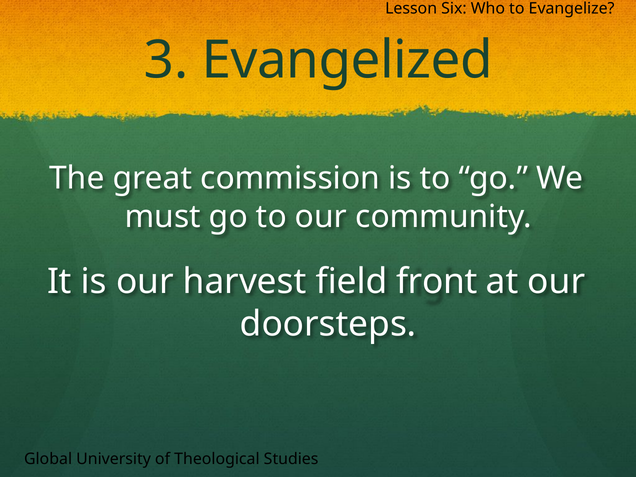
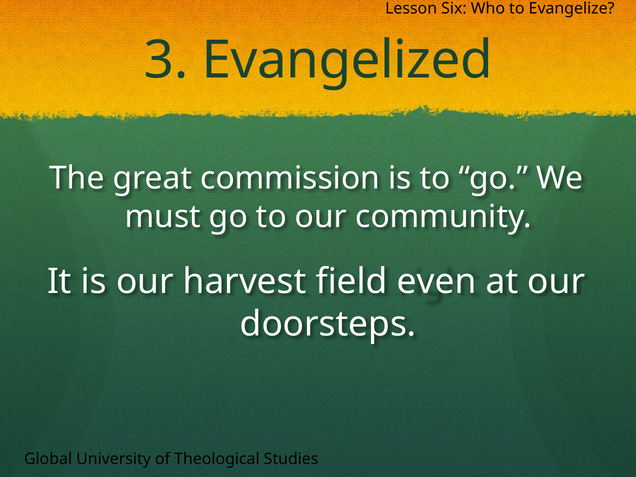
front: front -> even
